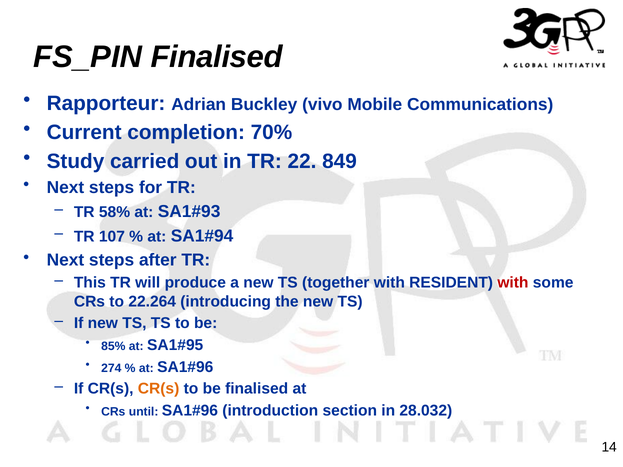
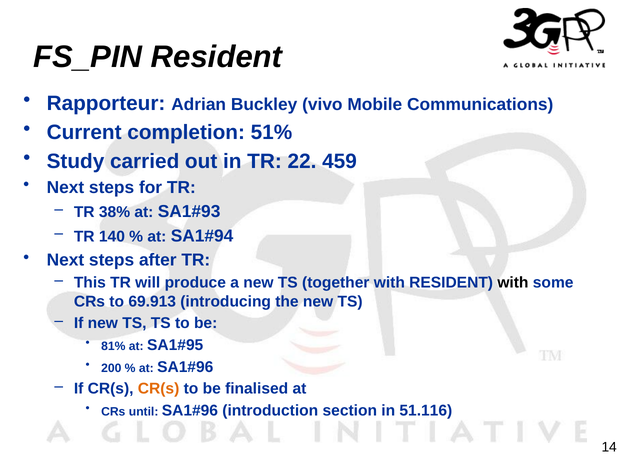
FS_PIN Finalised: Finalised -> Resident
70%: 70% -> 51%
849: 849 -> 459
58%: 58% -> 38%
107: 107 -> 140
with at (513, 283) colour: red -> black
22.264: 22.264 -> 69.913
85%: 85% -> 81%
274: 274 -> 200
28.032: 28.032 -> 51.116
